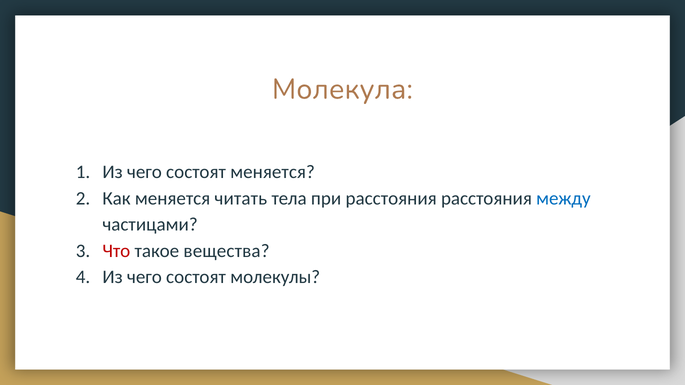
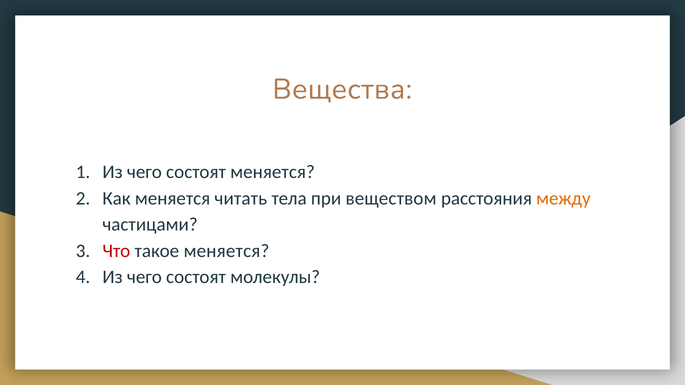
Молекула: Молекула -> Вещества
при расстояния: расстояния -> веществом
между colour: blue -> orange
такое вещества: вещества -> меняется
